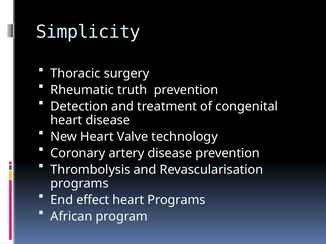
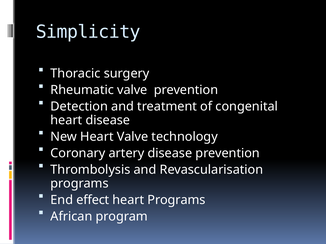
Rheumatic truth: truth -> valve
